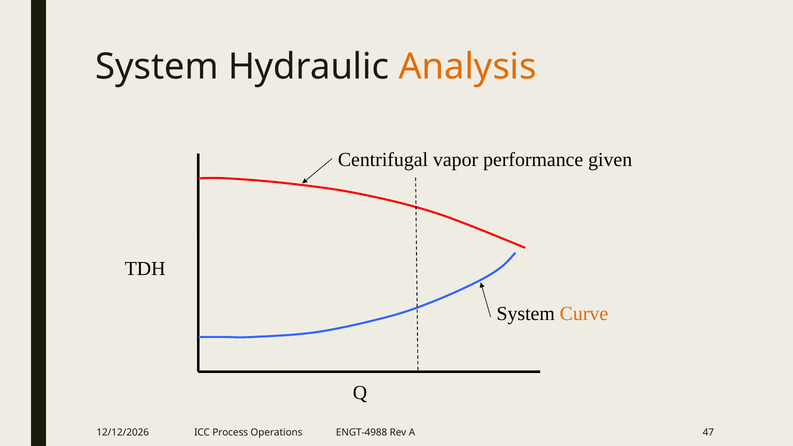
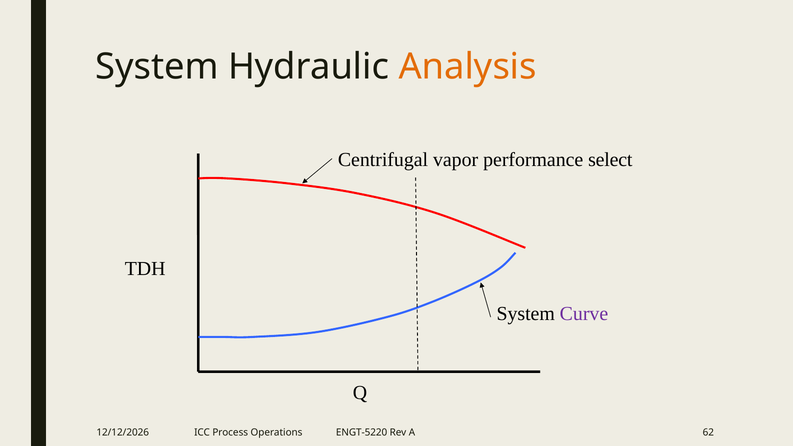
given: given -> select
Curve colour: orange -> purple
ENGT-4988: ENGT-4988 -> ENGT-5220
47: 47 -> 62
